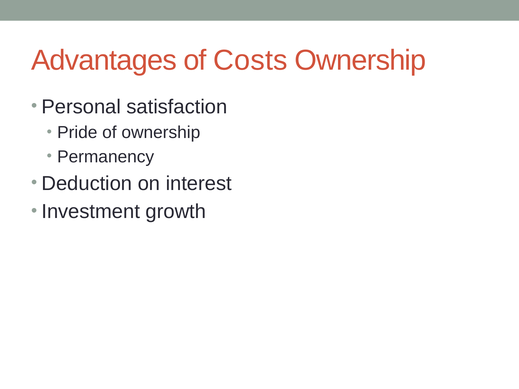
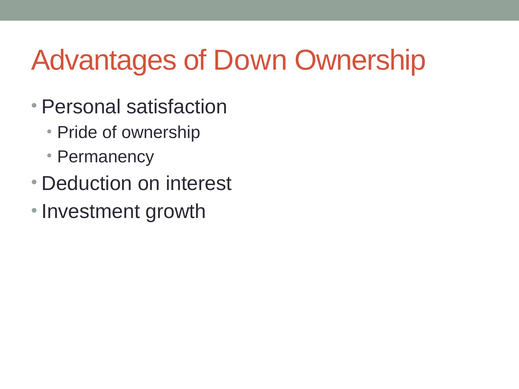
Costs: Costs -> Down
